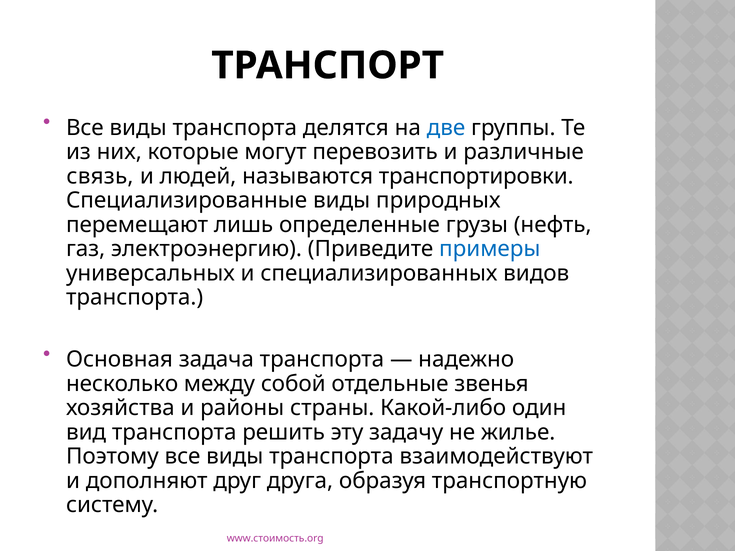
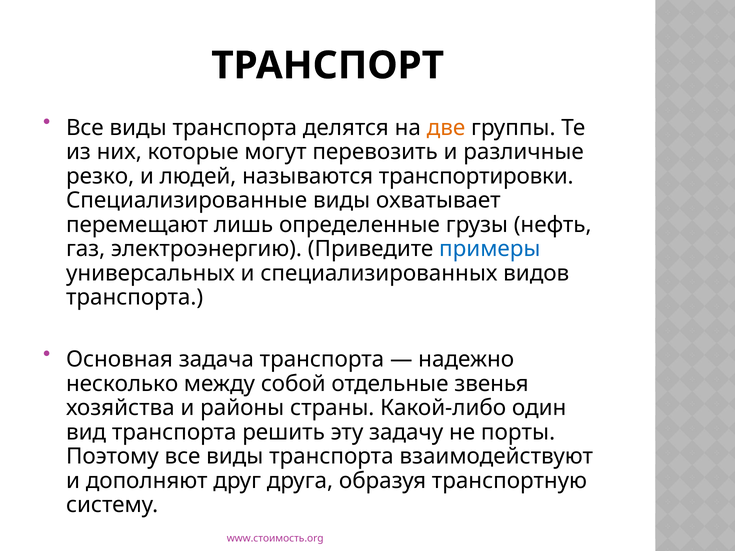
две colour: blue -> orange
связь: связь -> резко
природных: природных -> охватывает
жилье: жилье -> порты
